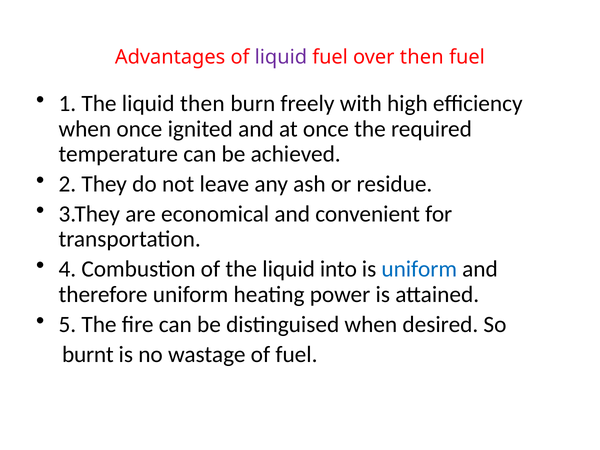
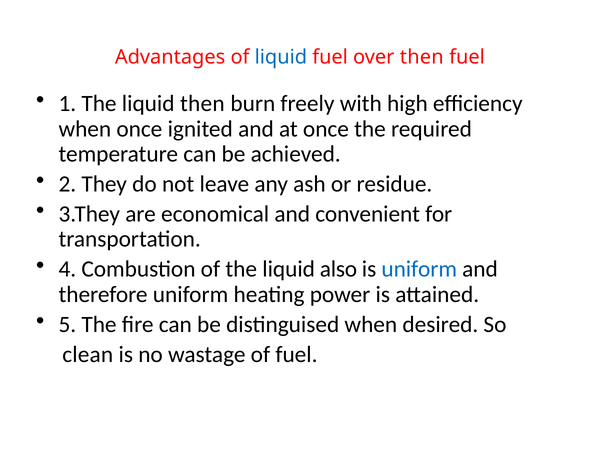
liquid at (281, 57) colour: purple -> blue
into: into -> also
burnt: burnt -> clean
